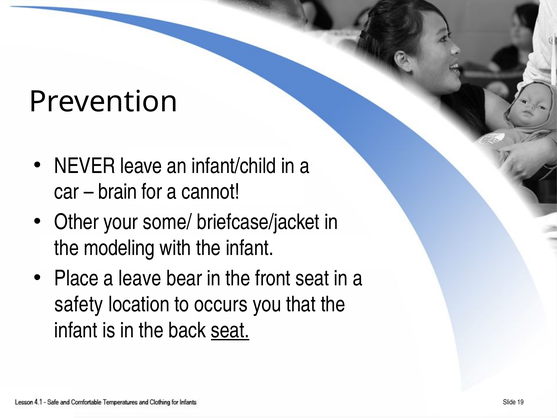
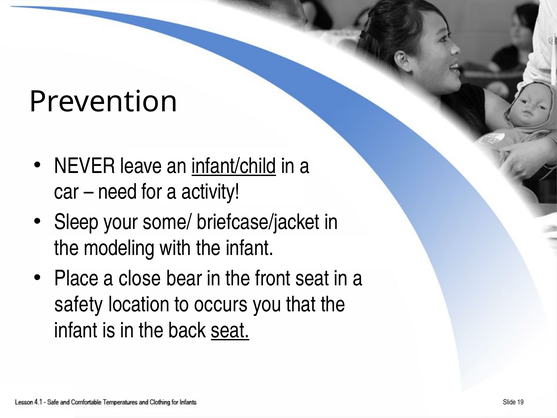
infant/child underline: none -> present
brain: brain -> need
cannot: cannot -> activity
Other: Other -> Sleep
a leave: leave -> close
